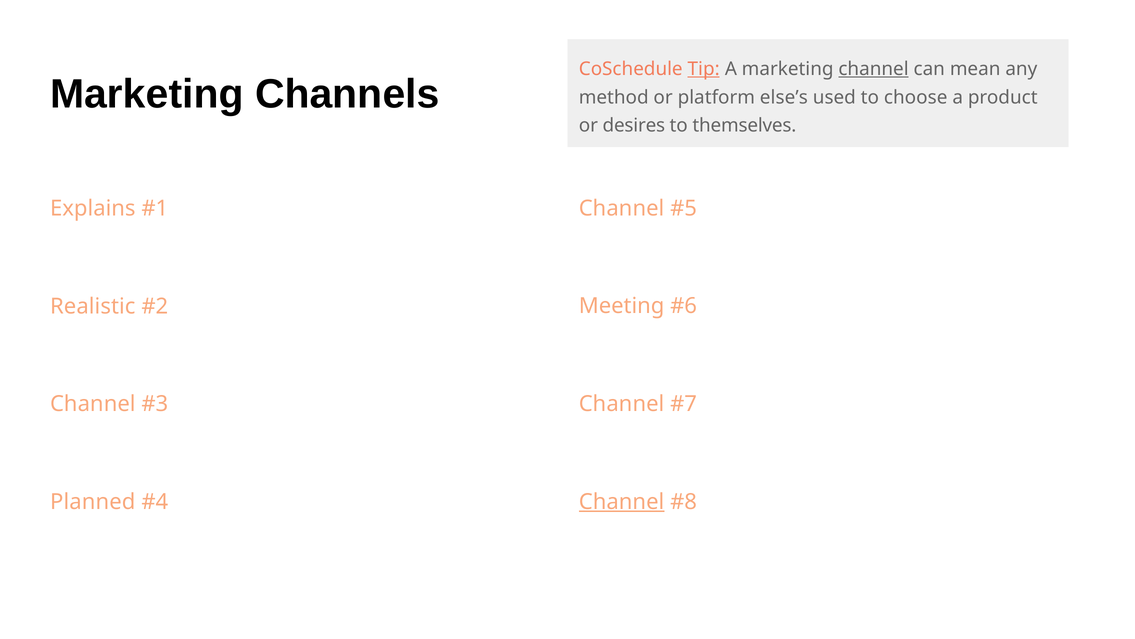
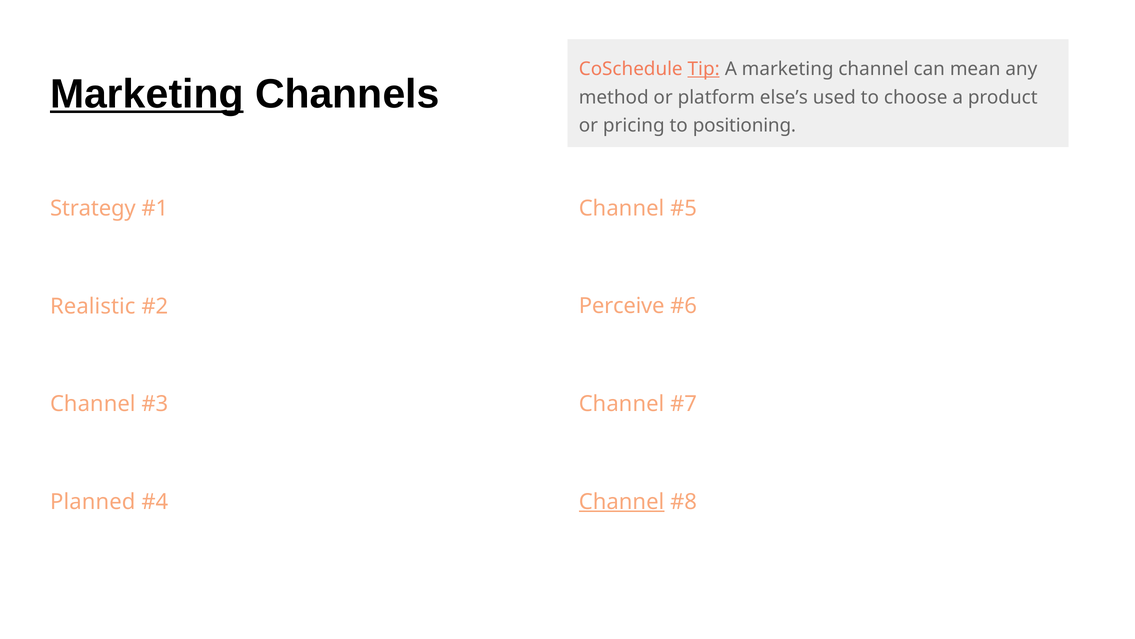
channel at (874, 69) underline: present -> none
Marketing at (147, 94) underline: none -> present
desires: desires -> pricing
themselves: themselves -> positioning
Explains: Explains -> Strategy
Meeting: Meeting -> Perceive
